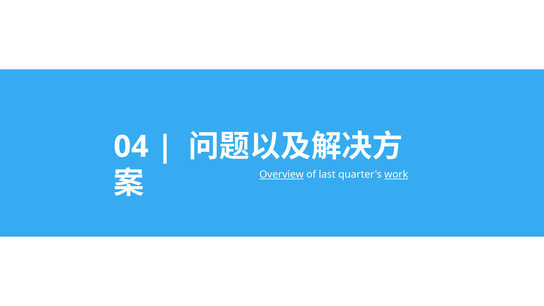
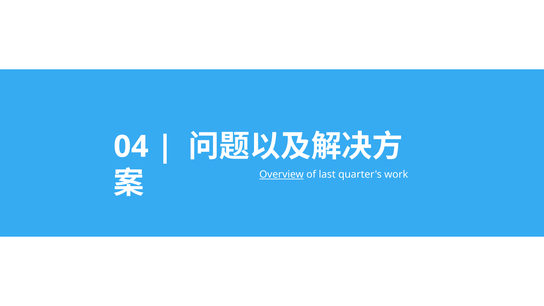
work underline: present -> none
